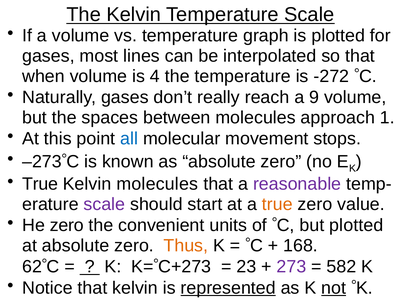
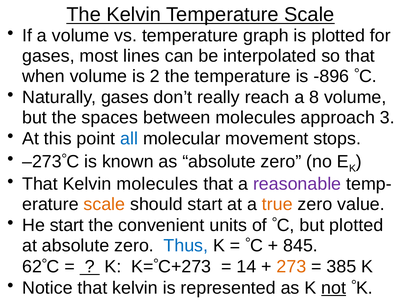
4: 4 -> 2
-272: -272 -> -896
9: 9 -> 8
1: 1 -> 3
True at (40, 184): True -> That
scale at (104, 205) colour: purple -> orange
He zero: zero -> start
Thus colour: orange -> blue
168: 168 -> 845
23: 23 -> 14
273 colour: purple -> orange
582: 582 -> 385
represented underline: present -> none
